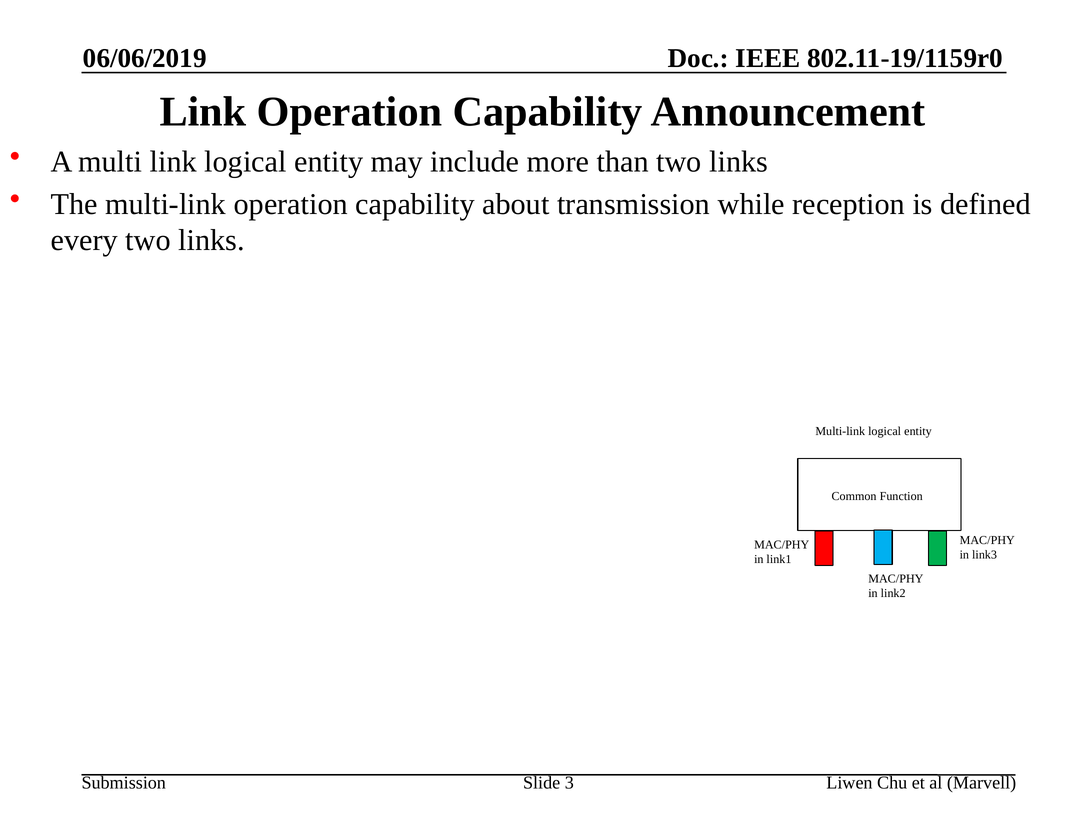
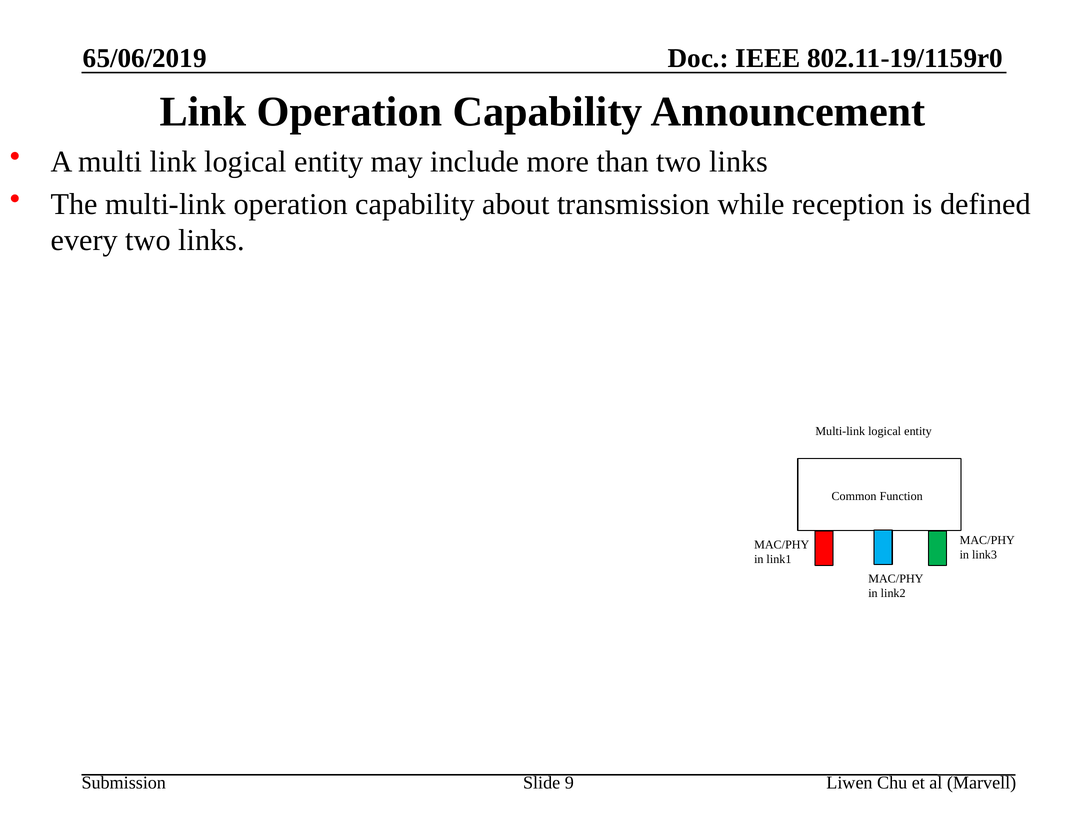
06/06/2019: 06/06/2019 -> 65/06/2019
3: 3 -> 9
